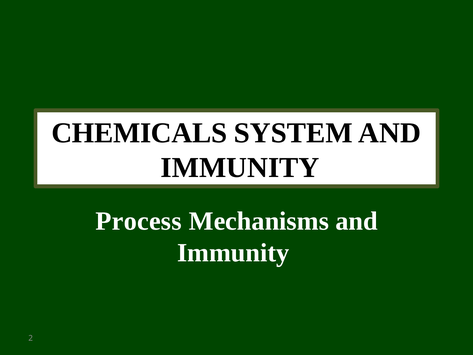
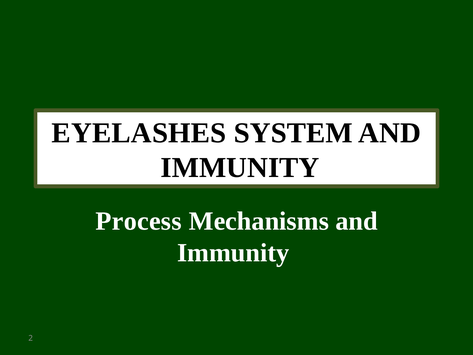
CHEMICALS: CHEMICALS -> EYELASHES
